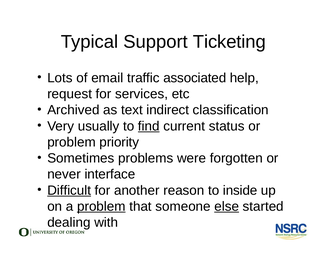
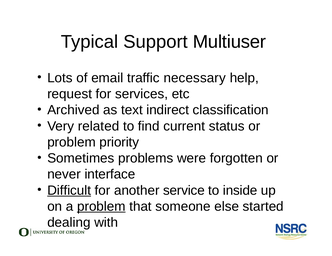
Ticketing: Ticketing -> Multiuser
associated: associated -> necessary
usually: usually -> related
find underline: present -> none
reason: reason -> service
else underline: present -> none
